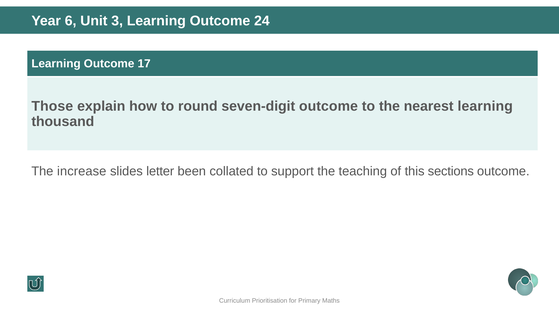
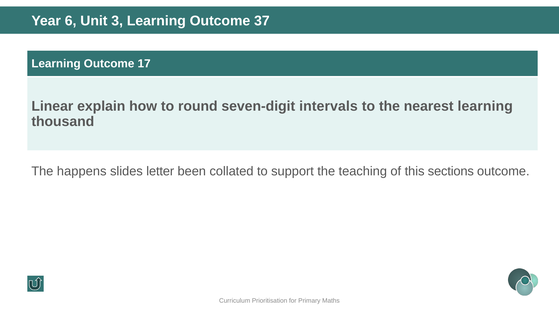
24: 24 -> 37
Those: Those -> Linear
seven-digit outcome: outcome -> intervals
increase: increase -> happens
